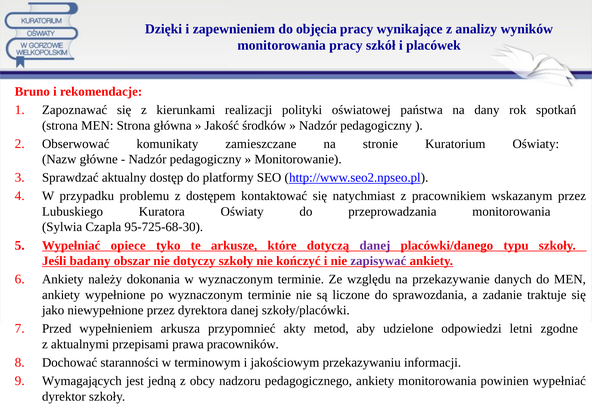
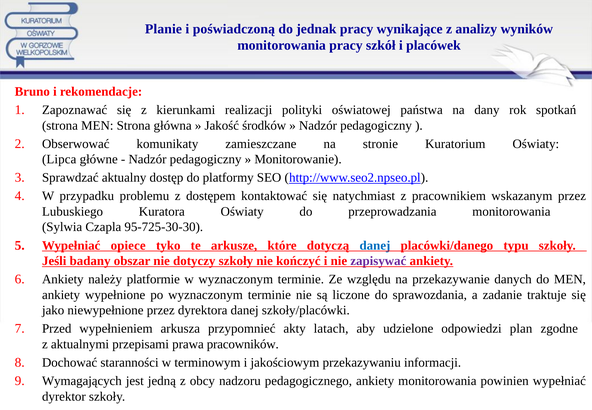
Dzięki: Dzięki -> Planie
zapewnieniem: zapewnieniem -> poświadczoną
objęcia: objęcia -> jednak
Nazw: Nazw -> Lipca
95-725-68-30: 95-725-68-30 -> 95-725-30-30
danej at (375, 245) colour: purple -> blue
dokonania: dokonania -> platformie
metod: metod -> latach
letni: letni -> plan
